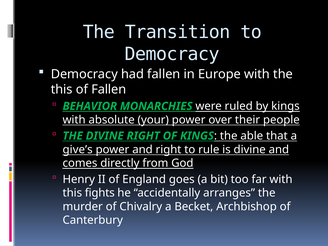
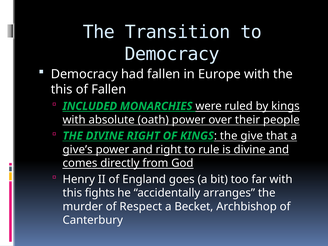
BEHAVIOR: BEHAVIOR -> INCLUDED
your: your -> oath
able: able -> give
Chivalry: Chivalry -> Respect
